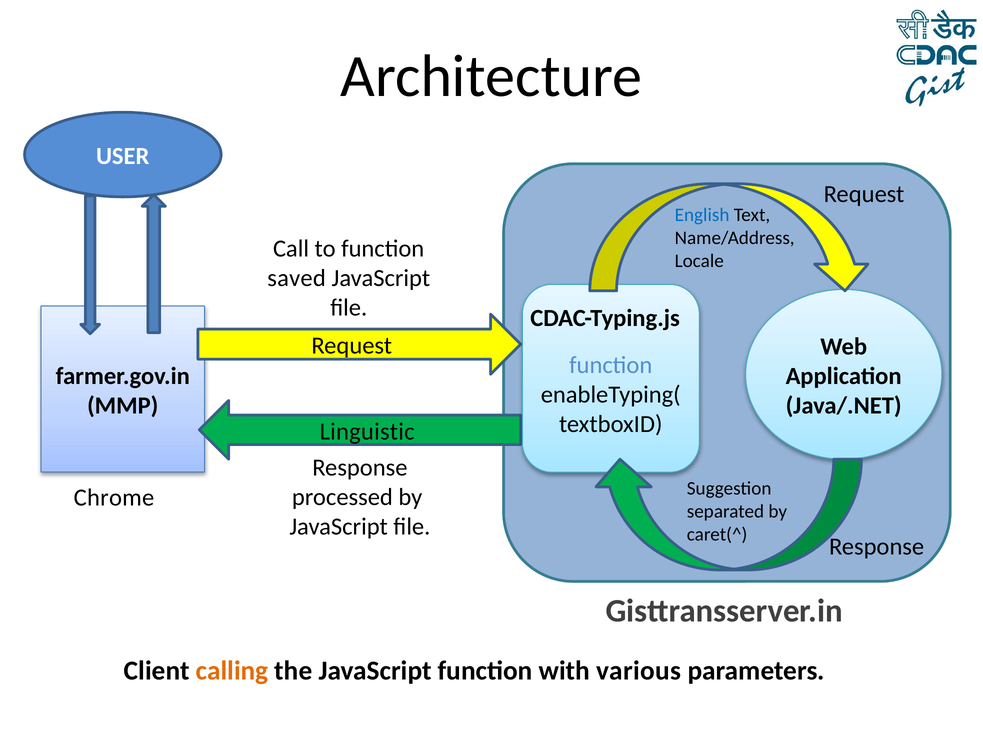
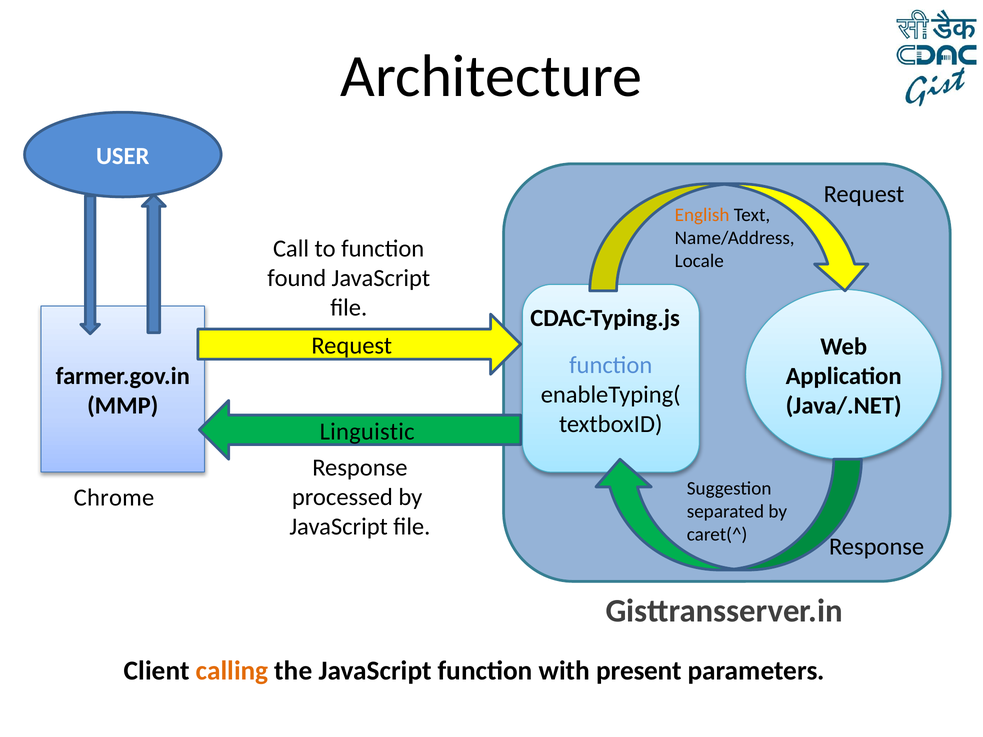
English colour: blue -> orange
saved: saved -> found
various: various -> present
